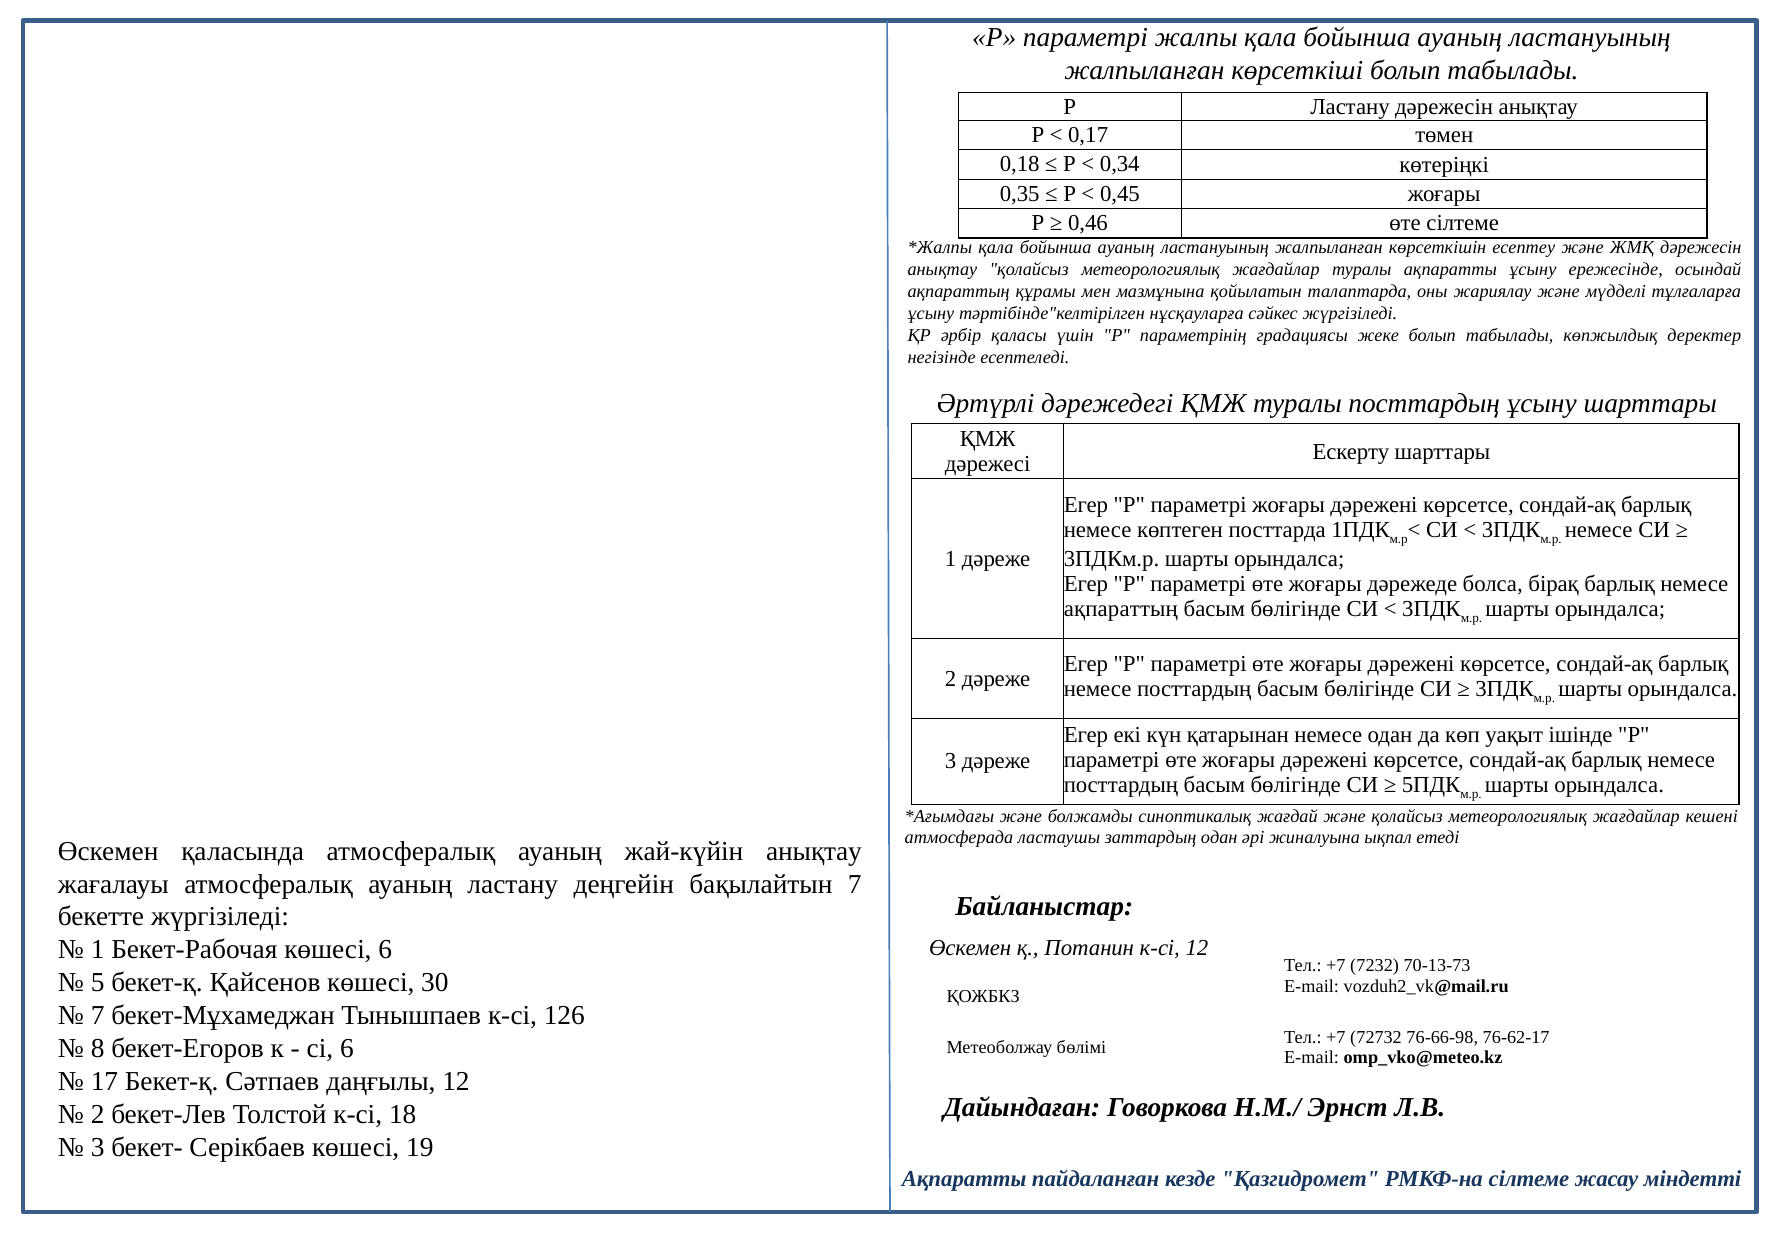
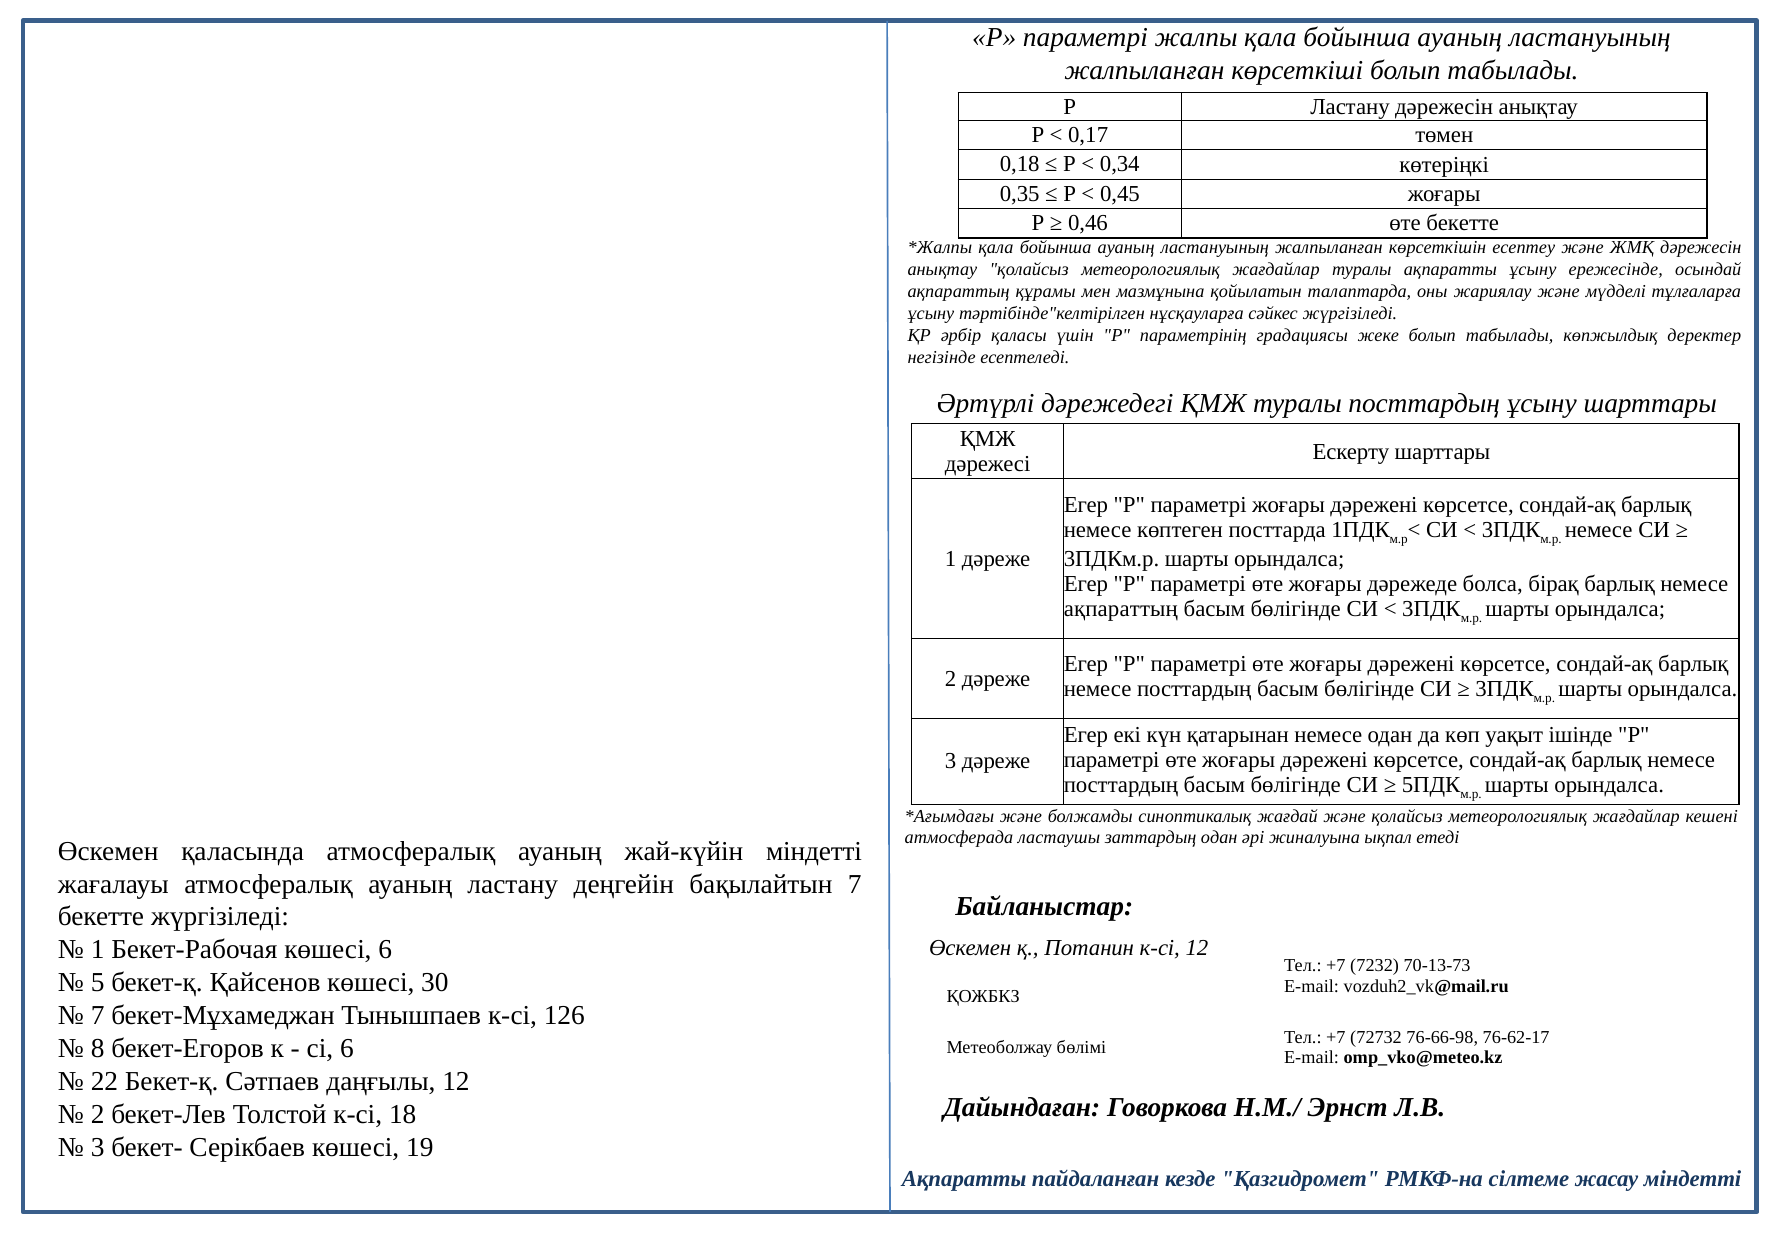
өте сілтеме: сілтеме -> бекетте
жай-күйін анықтау: анықтау -> міндетті
17: 17 -> 22
